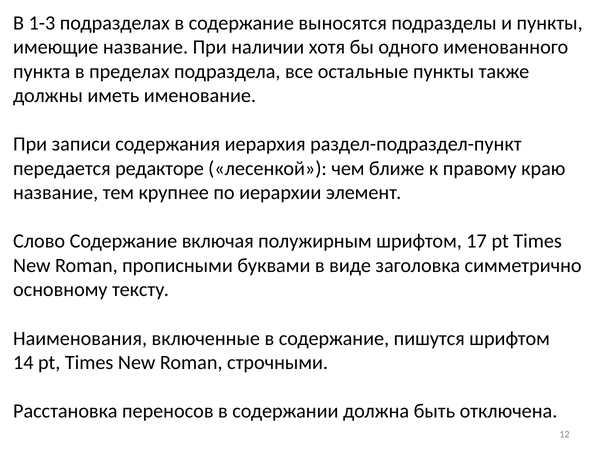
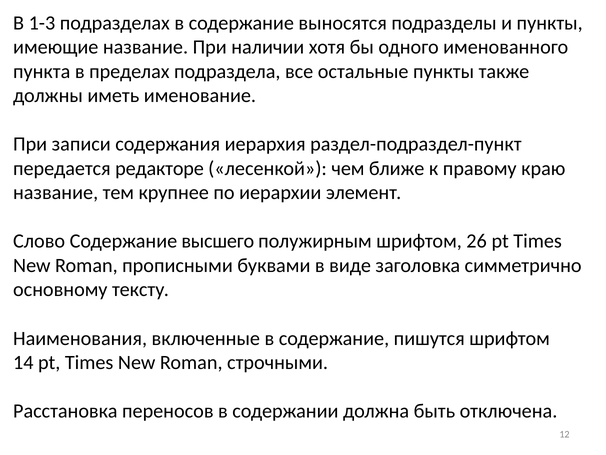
включая: включая -> высшего
17: 17 -> 26
